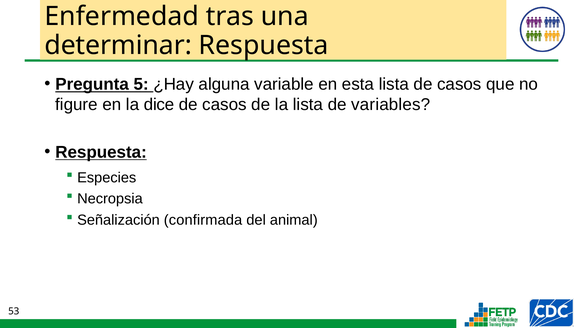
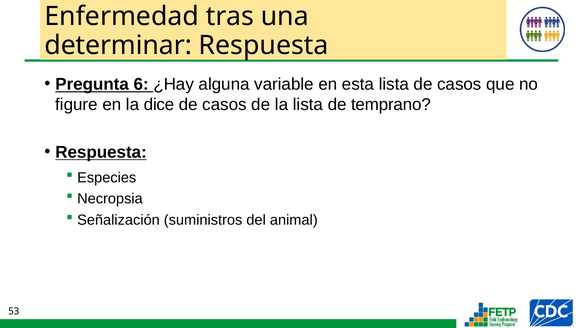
5: 5 -> 6
variables: variables -> temprano
confirmada: confirmada -> suministros
